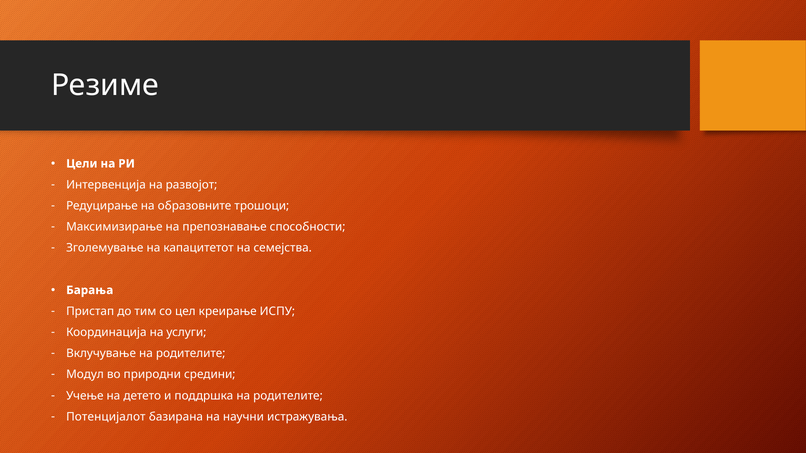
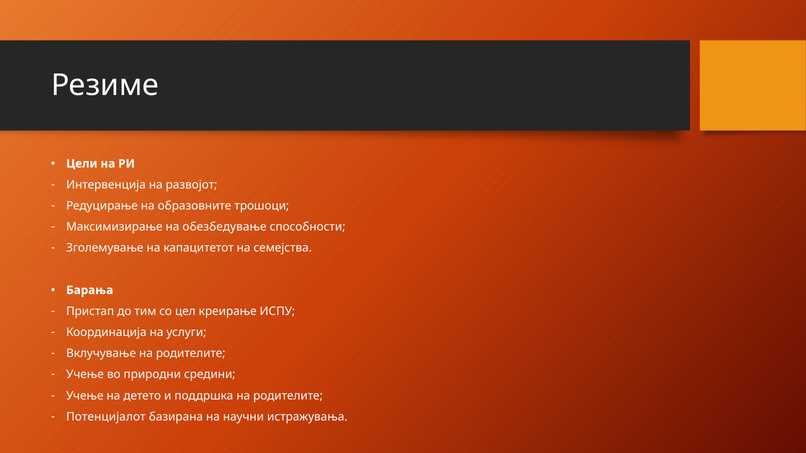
препознавање: препознавање -> обезбедување
Модул at (85, 375): Модул -> Учење
